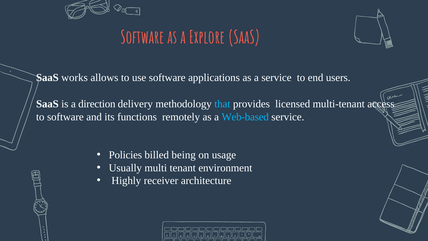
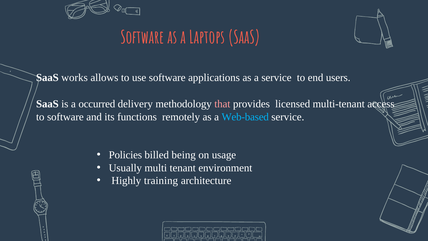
Explore: Explore -> Laptops
direction: direction -> occurred
that colour: light blue -> pink
receiver: receiver -> training
